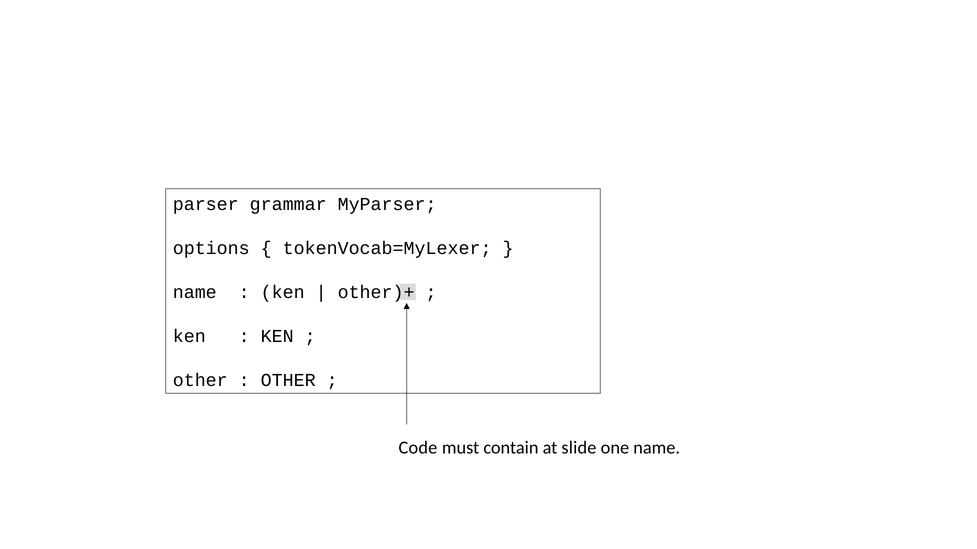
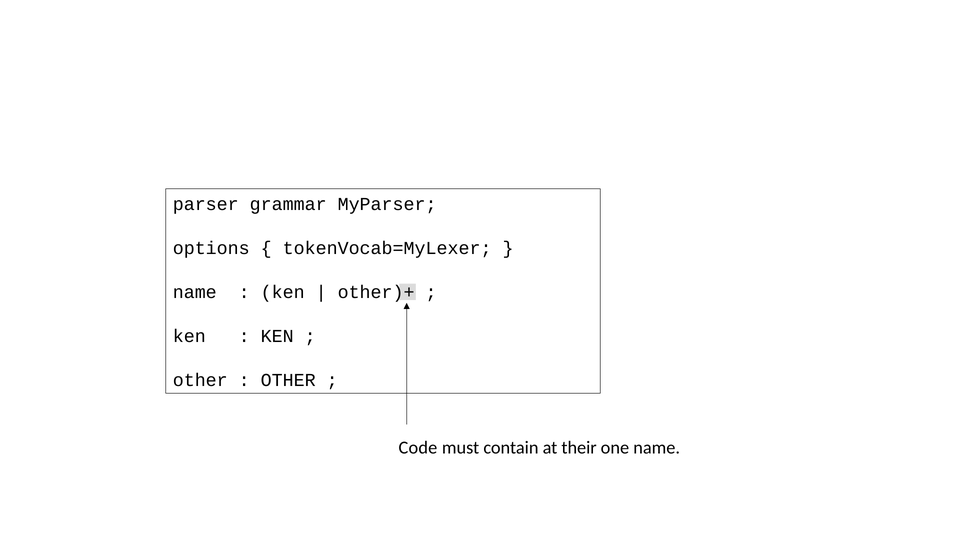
slide: slide -> their
